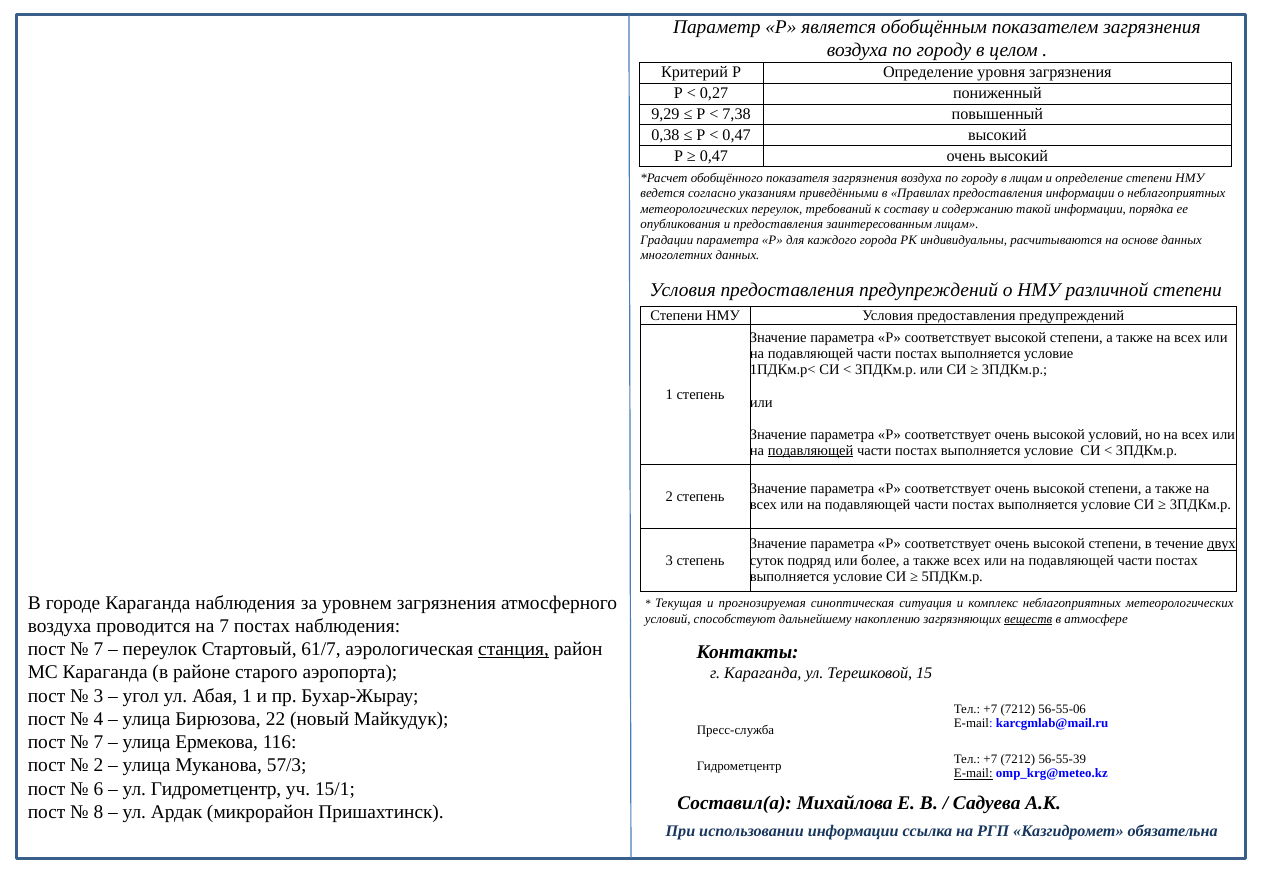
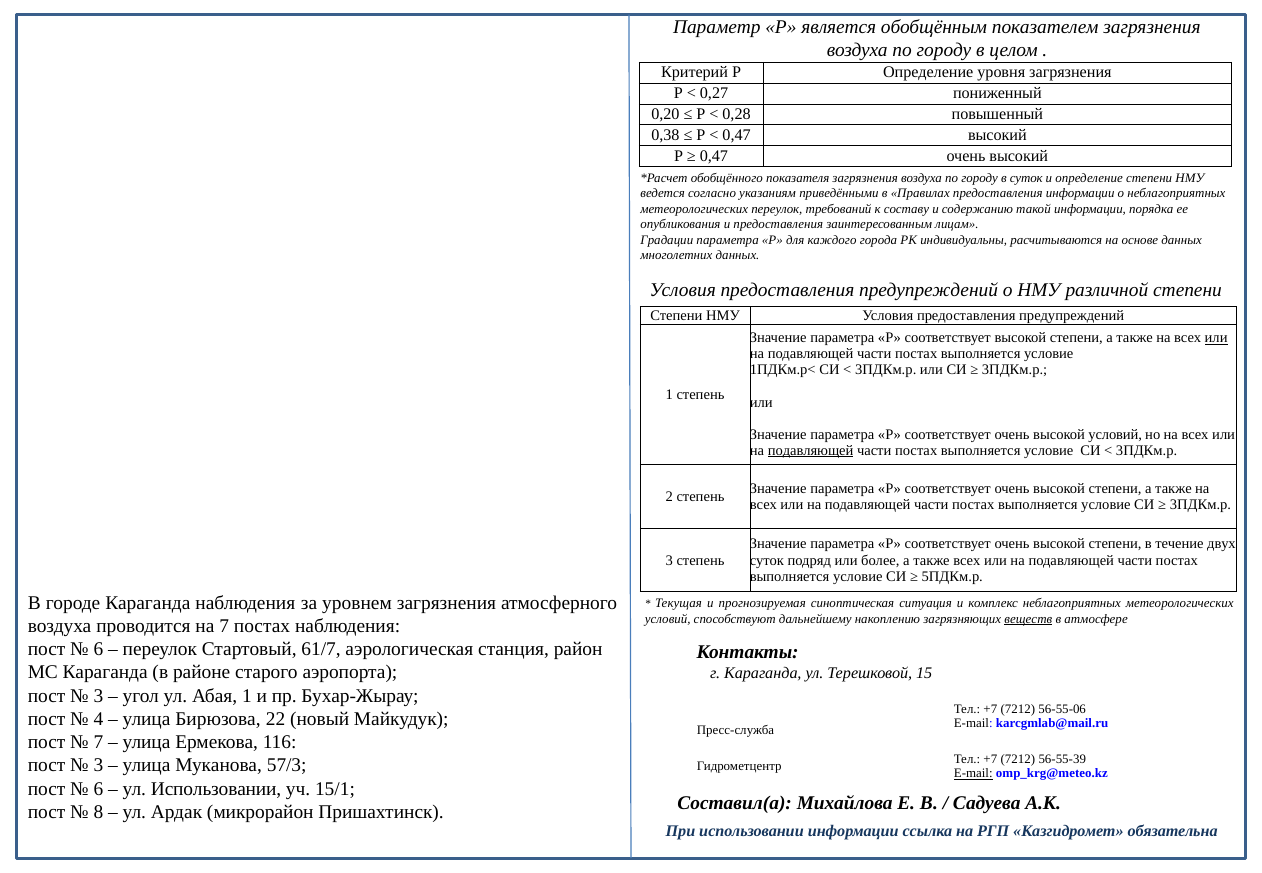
9,29: 9,29 -> 0,20
7,38: 7,38 -> 0,28
в лицам: лицам -> суток
или at (1216, 338) underline: none -> present
двух underline: present -> none
7 at (98, 650): 7 -> 6
станция underline: present -> none
2 at (98, 766): 2 -> 3
ул Гидрометцентр: Гидрометцентр -> Использовании
